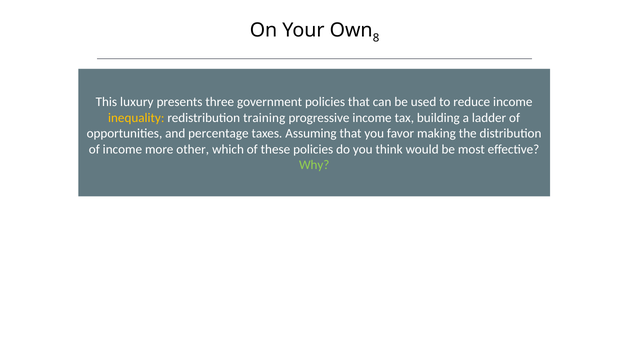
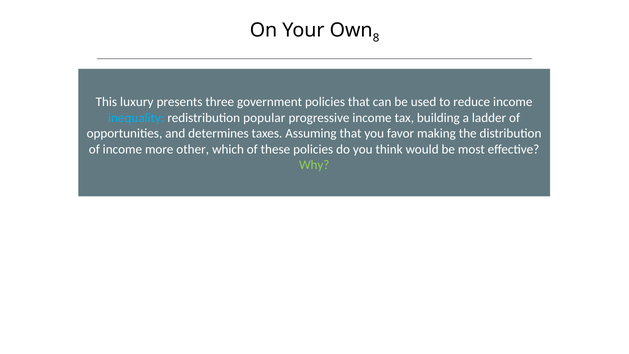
inequality colour: yellow -> light blue
training: training -> popular
percentage: percentage -> determines
